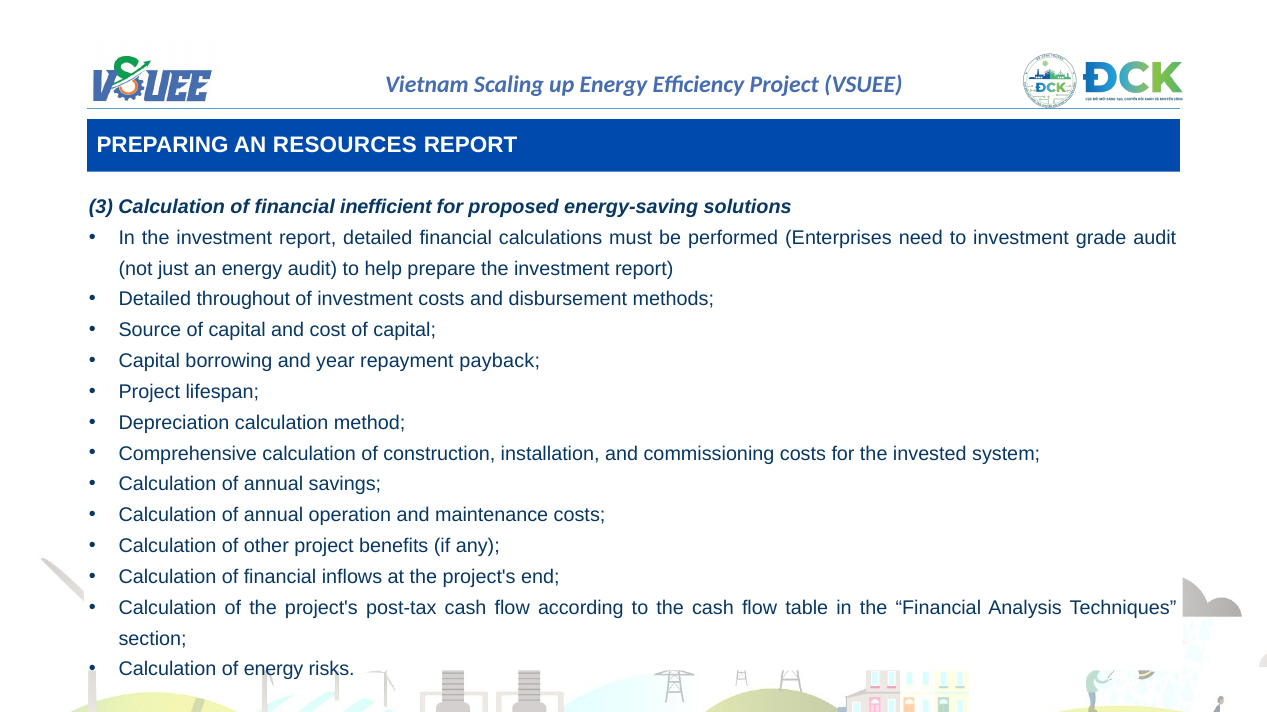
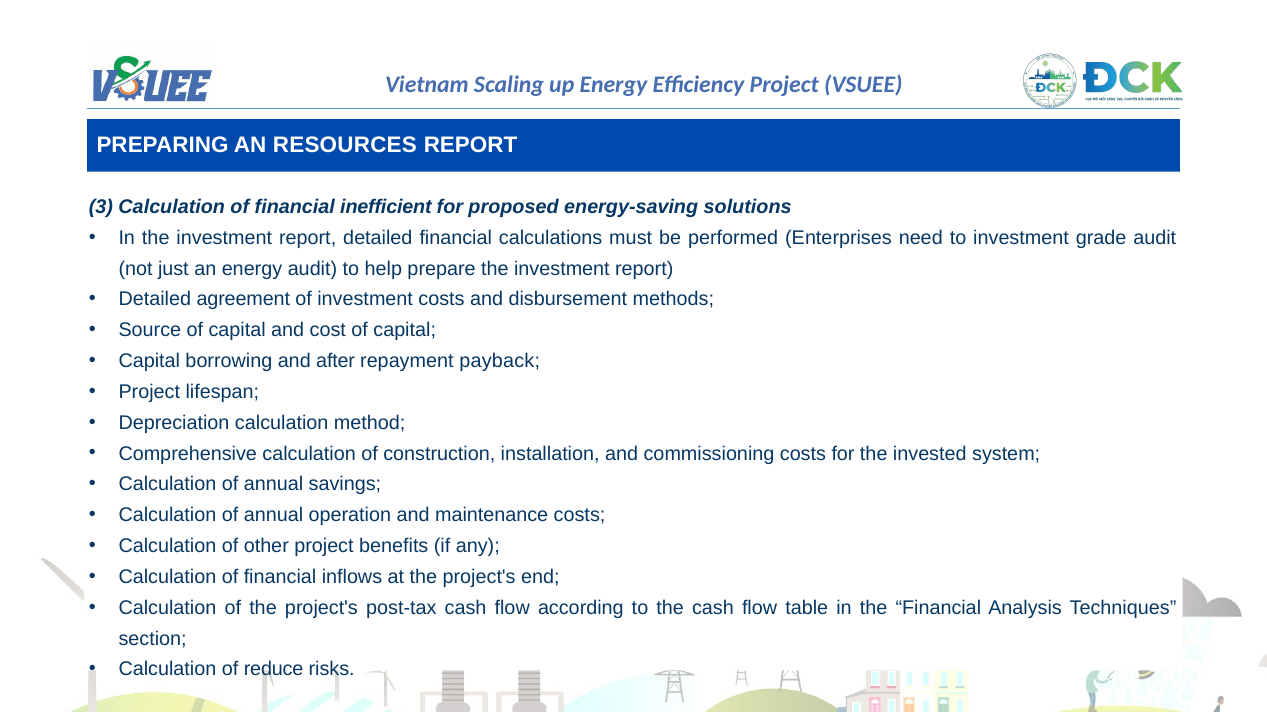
throughout: throughout -> agreement
year: year -> after
of energy: energy -> reduce
